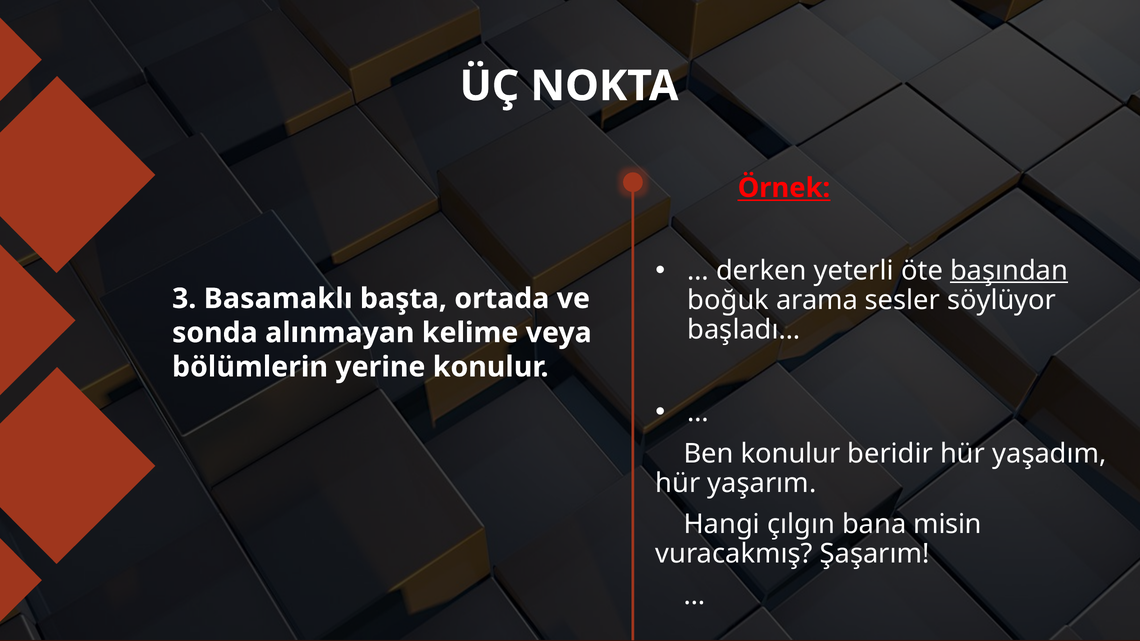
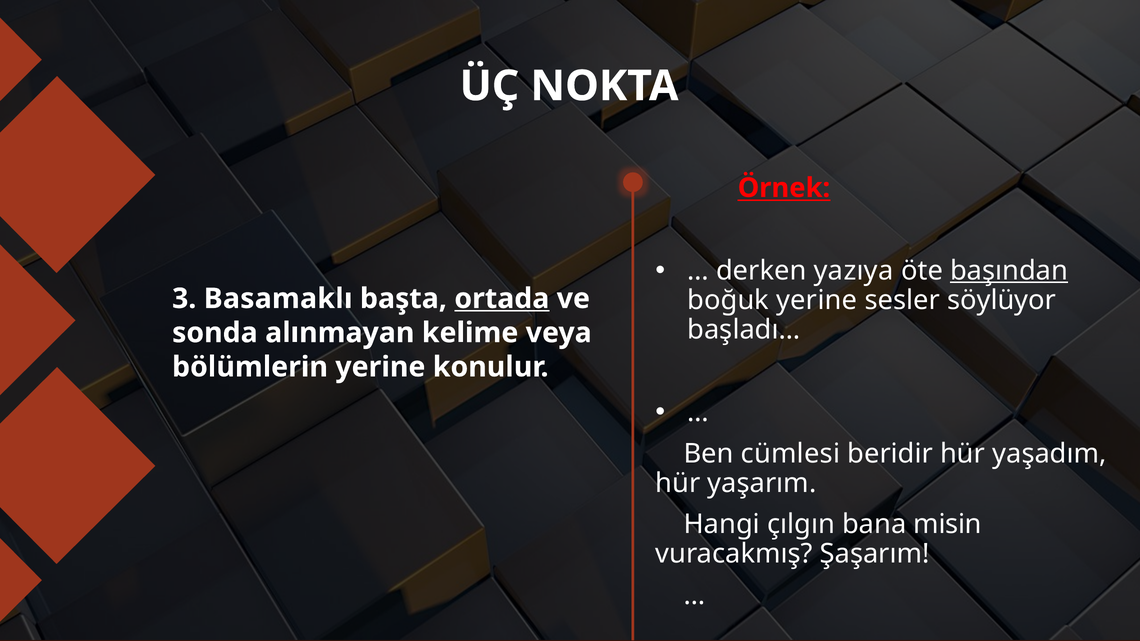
yeterli: yeterli -> yazıya
boğuk arama: arama -> yerine
ortada underline: none -> present
Ben konulur: konulur -> cümlesi
